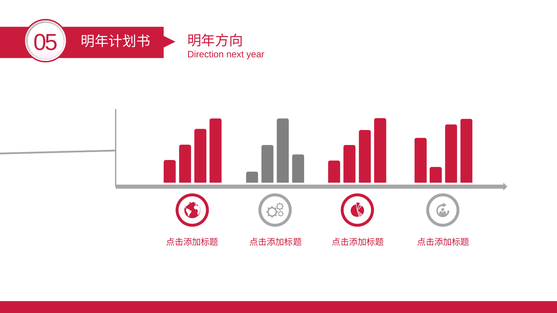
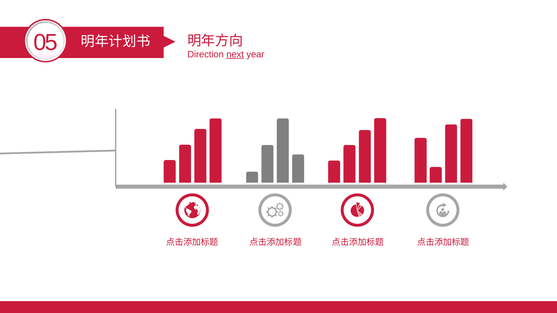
next underline: none -> present
